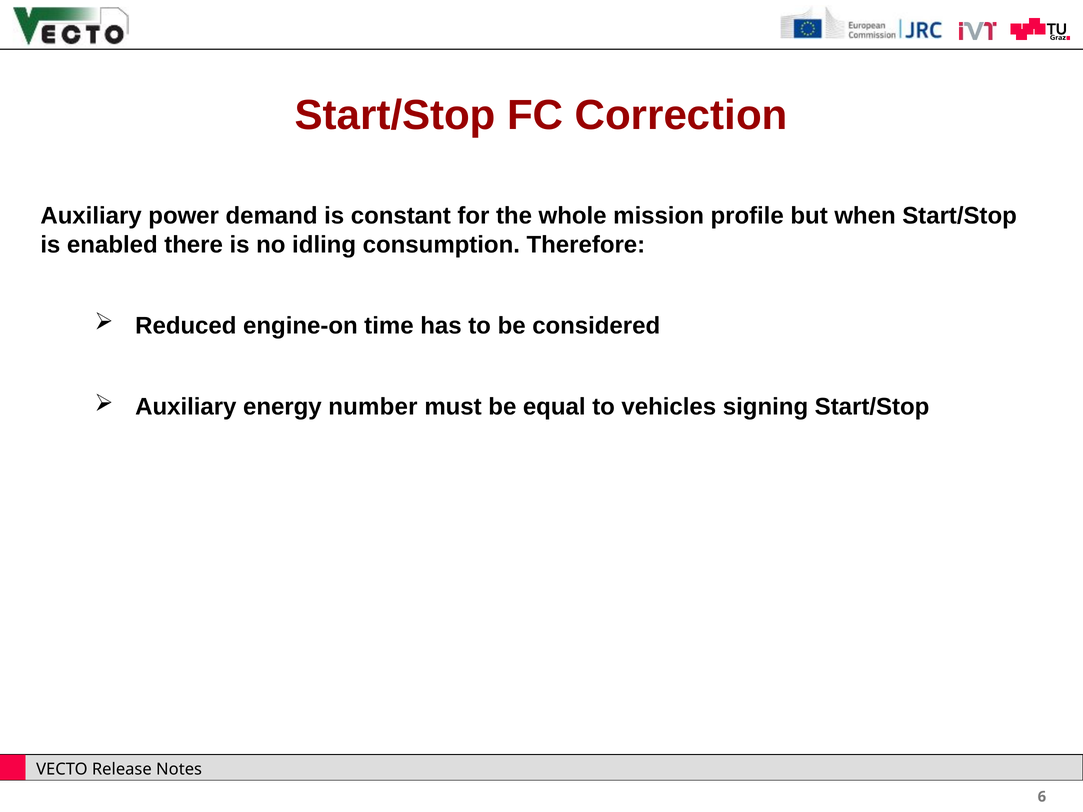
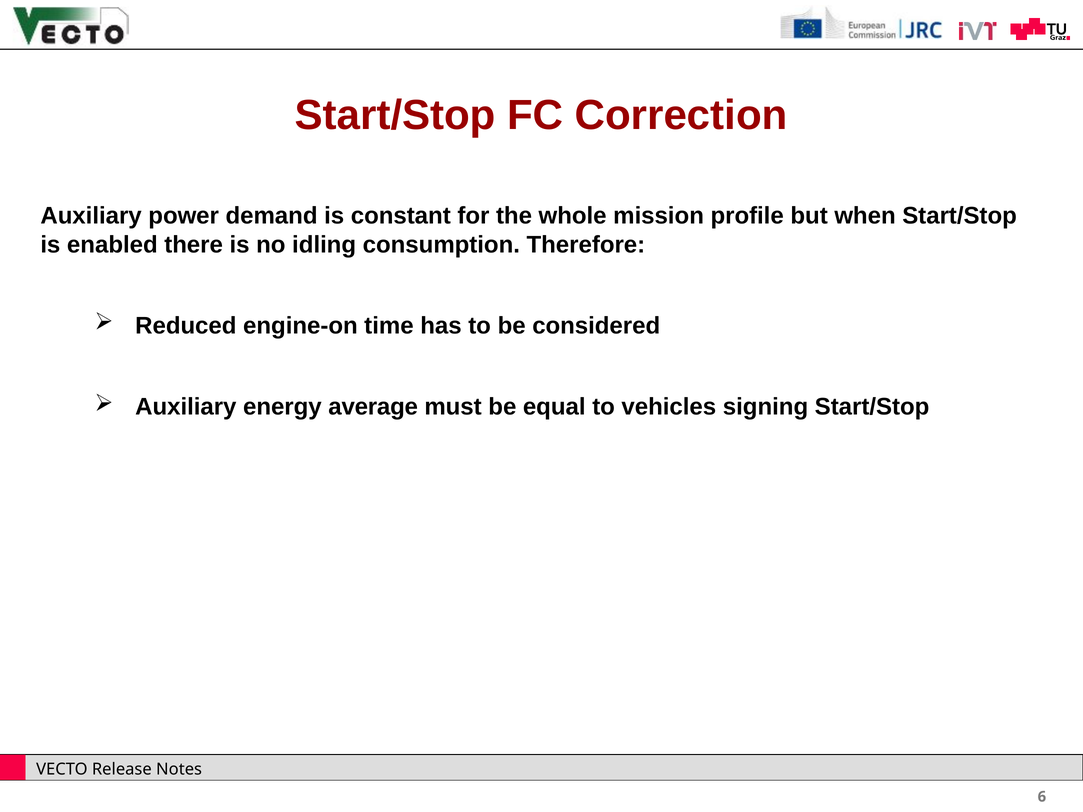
number: number -> average
